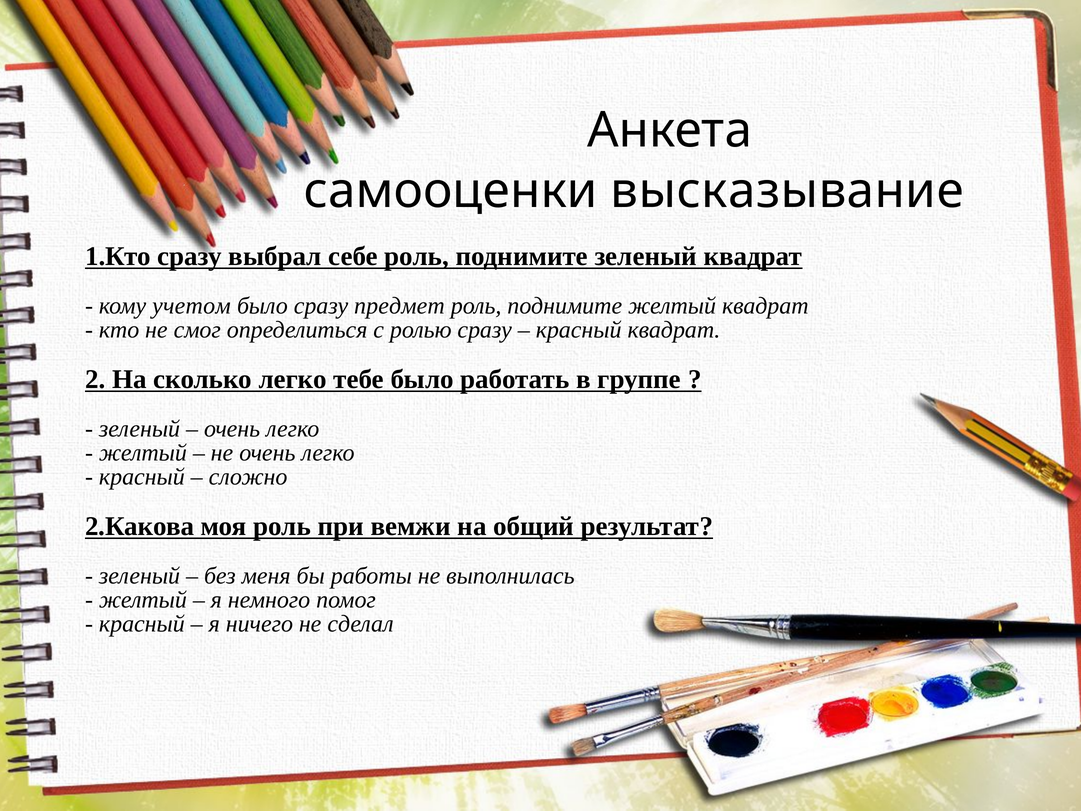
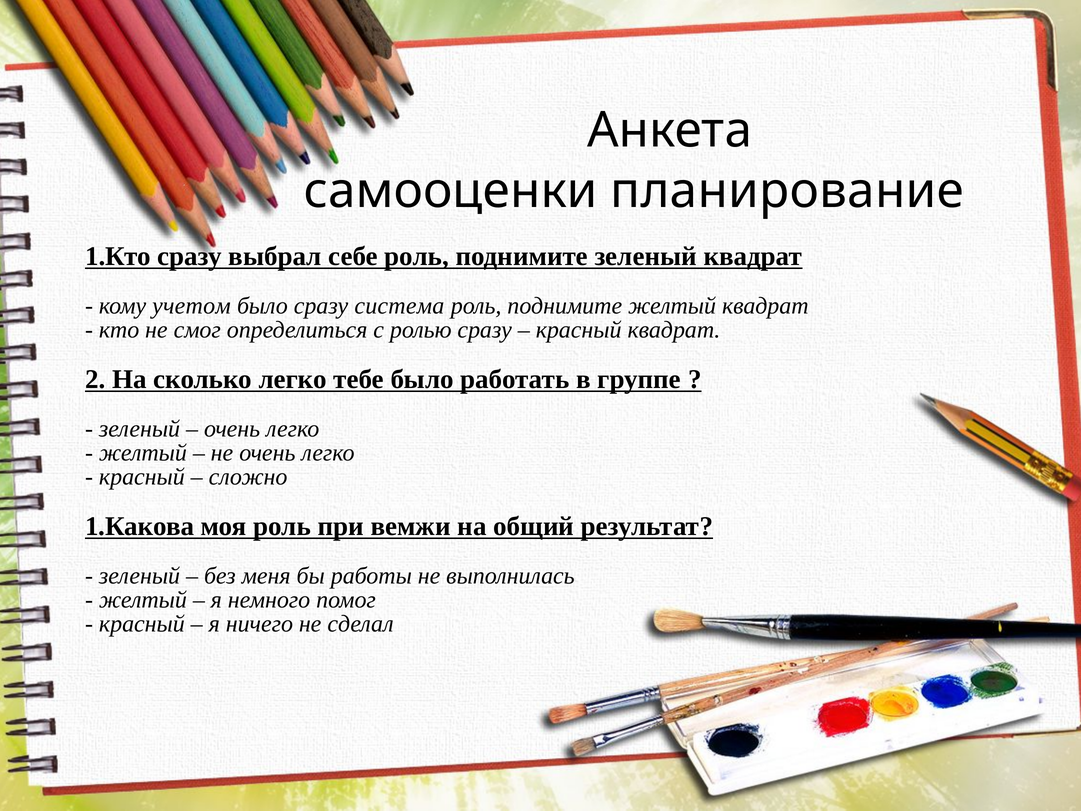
высказывание: высказывание -> планирование
предмет: предмет -> система
2.Какова: 2.Какова -> 1.Какова
